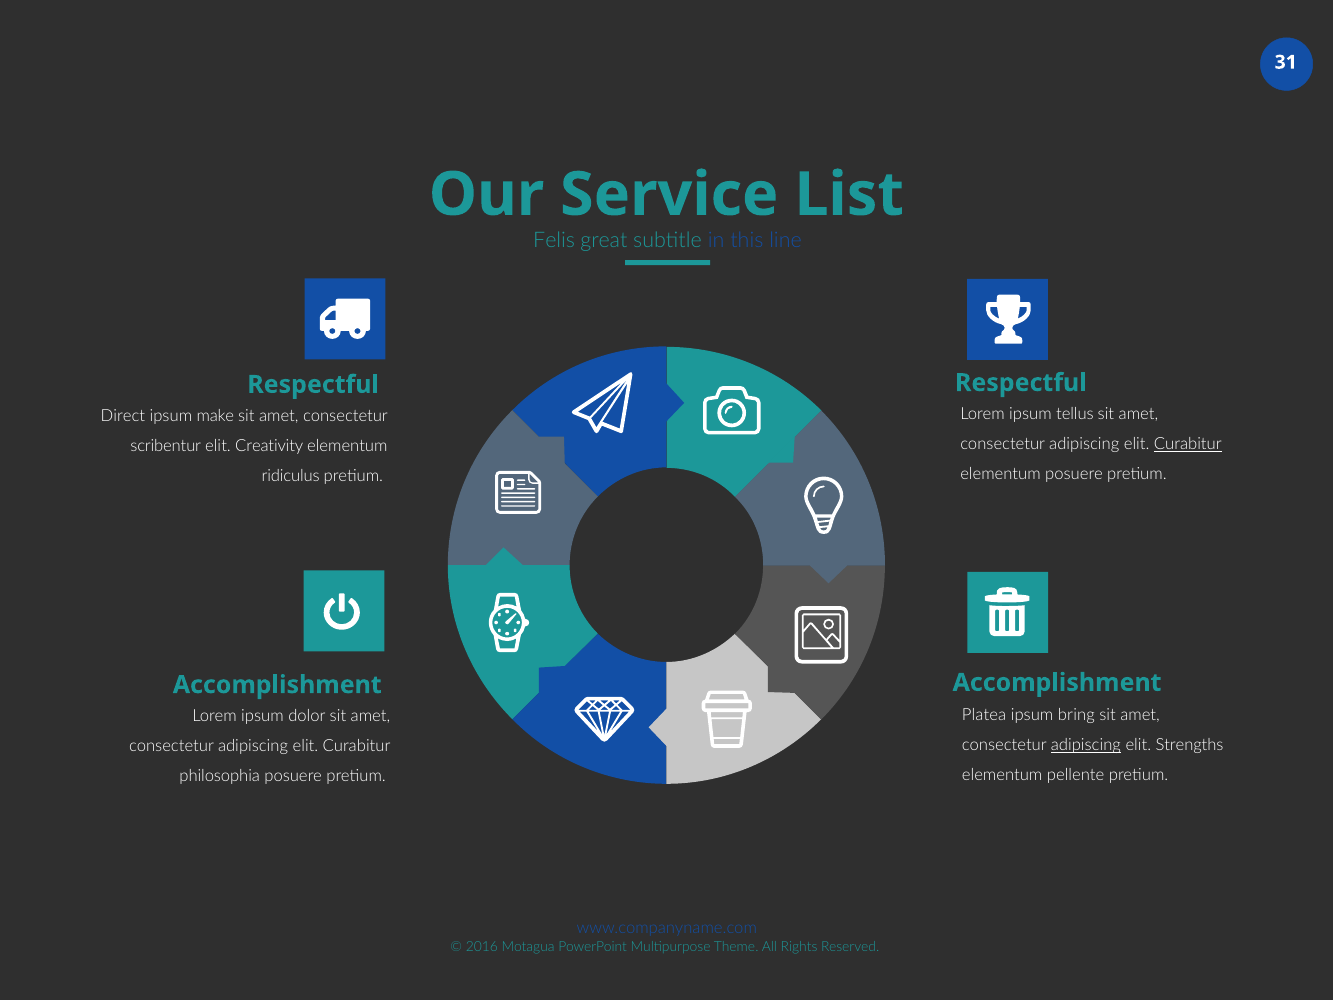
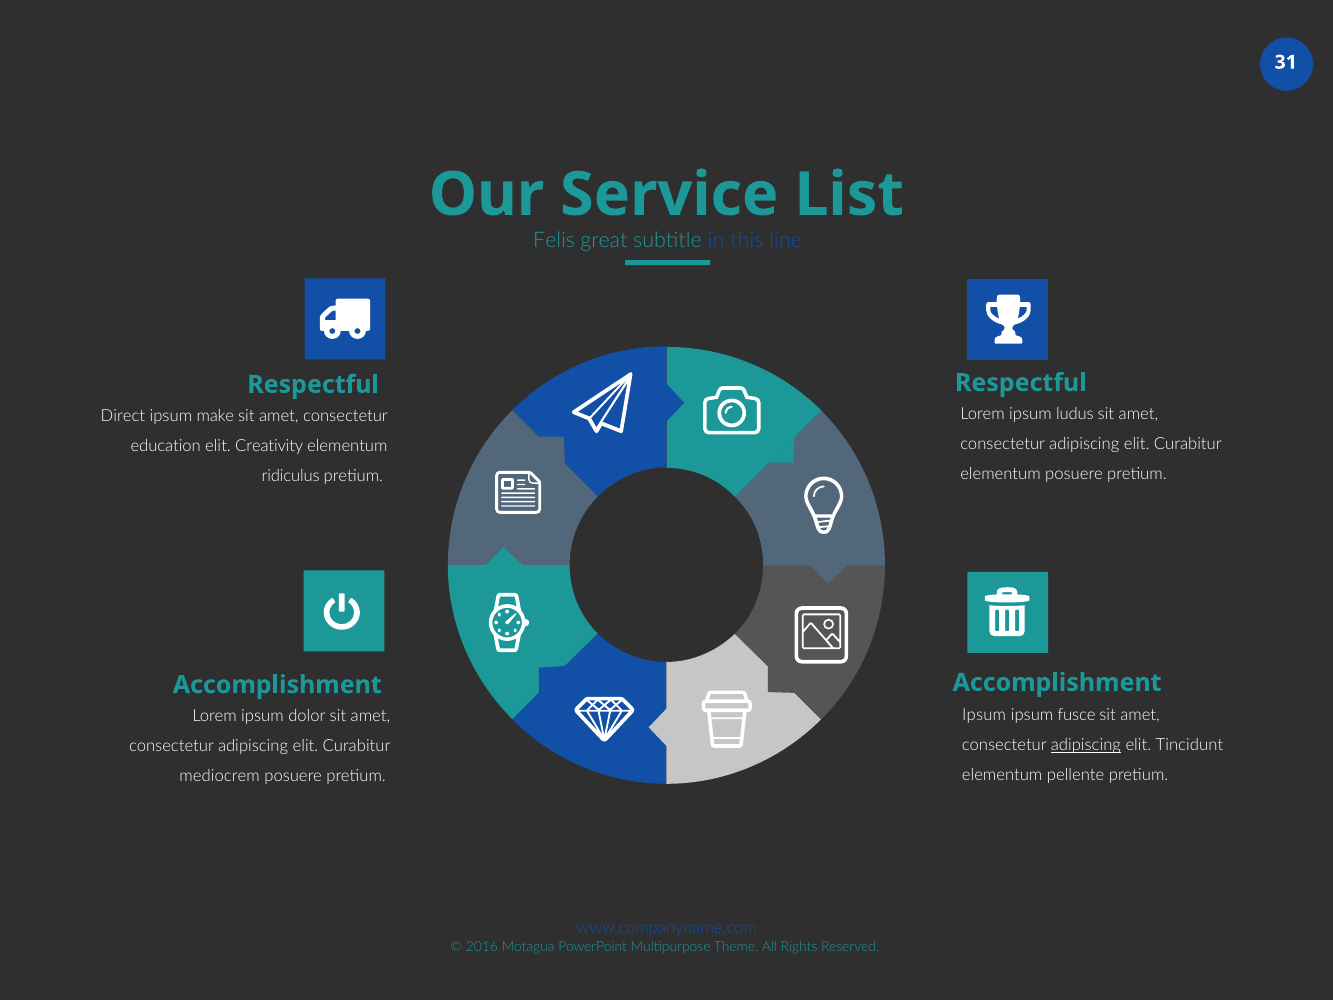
tellus: tellus -> ludus
Curabitur at (1188, 444) underline: present -> none
scribentur: scribentur -> education
Platea at (984, 715): Platea -> Ipsum
bring: bring -> fusce
Strengths: Strengths -> Tincidunt
philosophia: philosophia -> mediocrem
